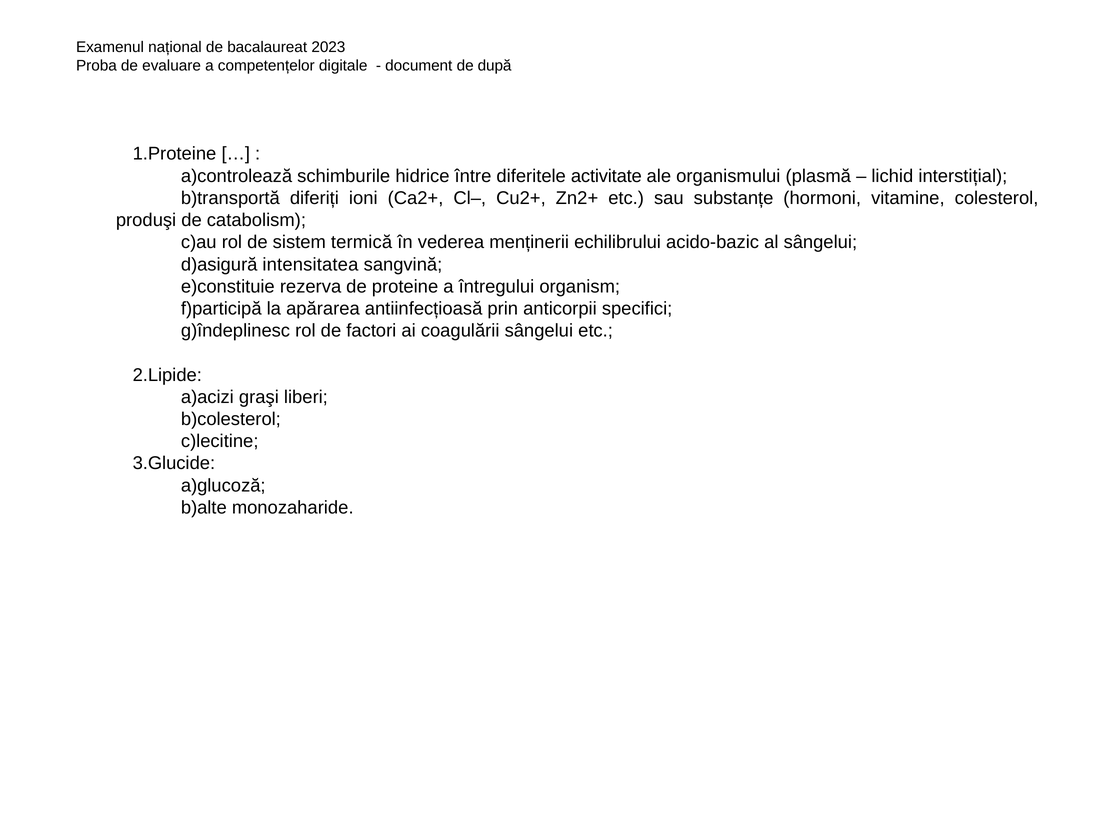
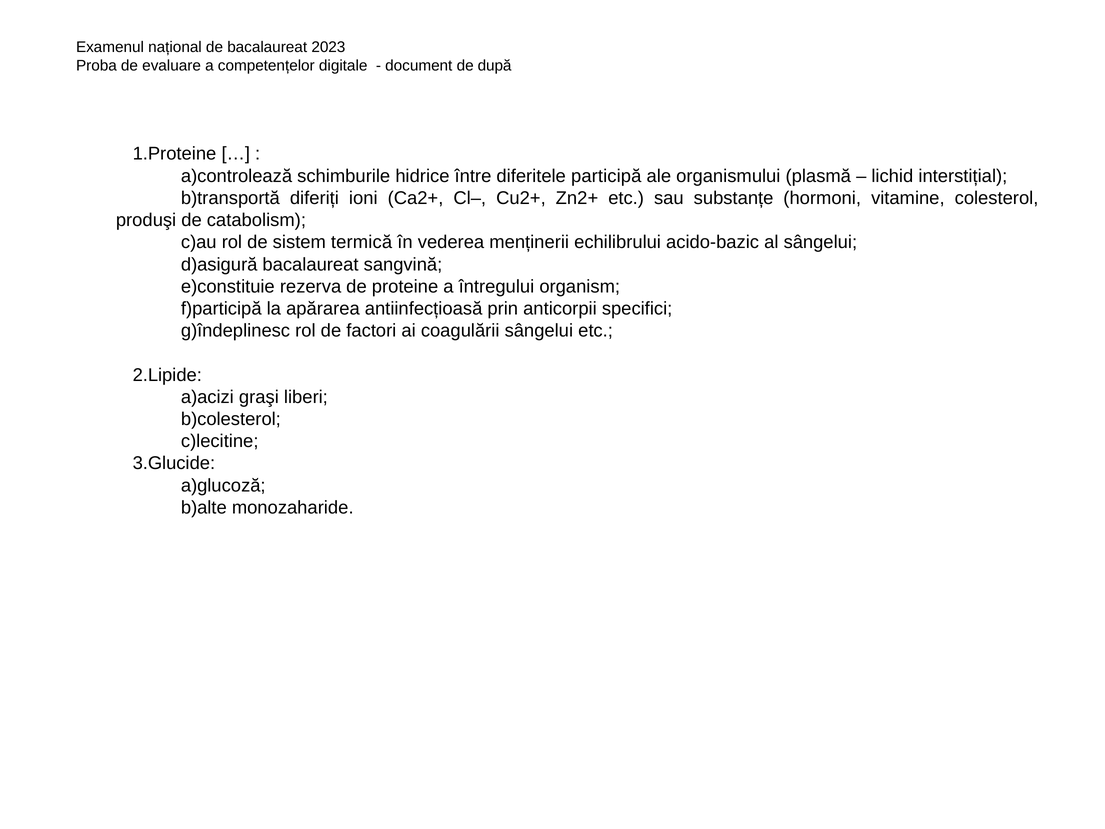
activitate: activitate -> participă
intensitatea at (310, 264): intensitatea -> bacalaureat
